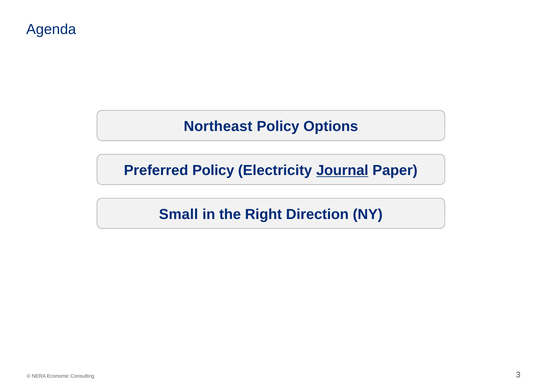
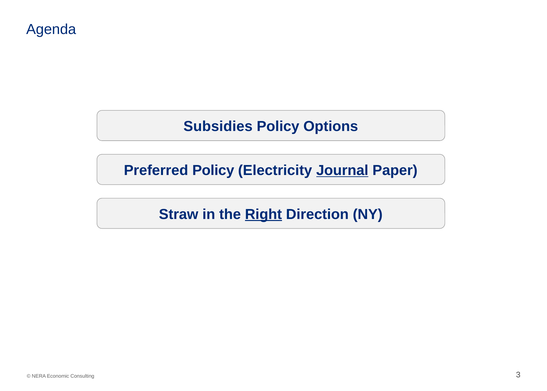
Northeast: Northeast -> Subsidies
Small: Small -> Straw
Right underline: none -> present
